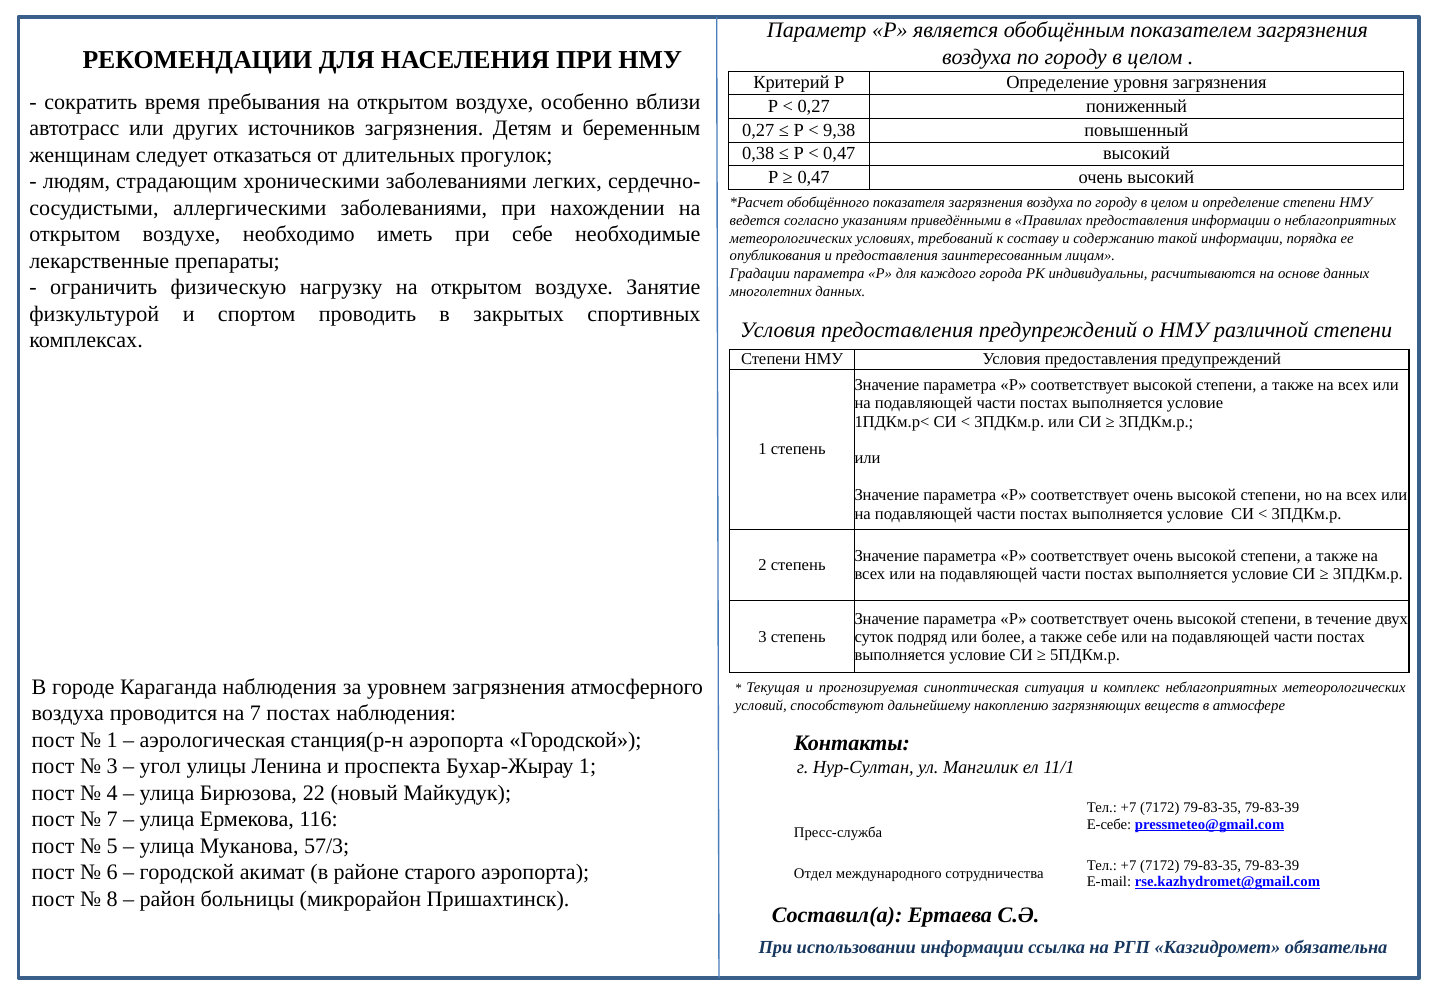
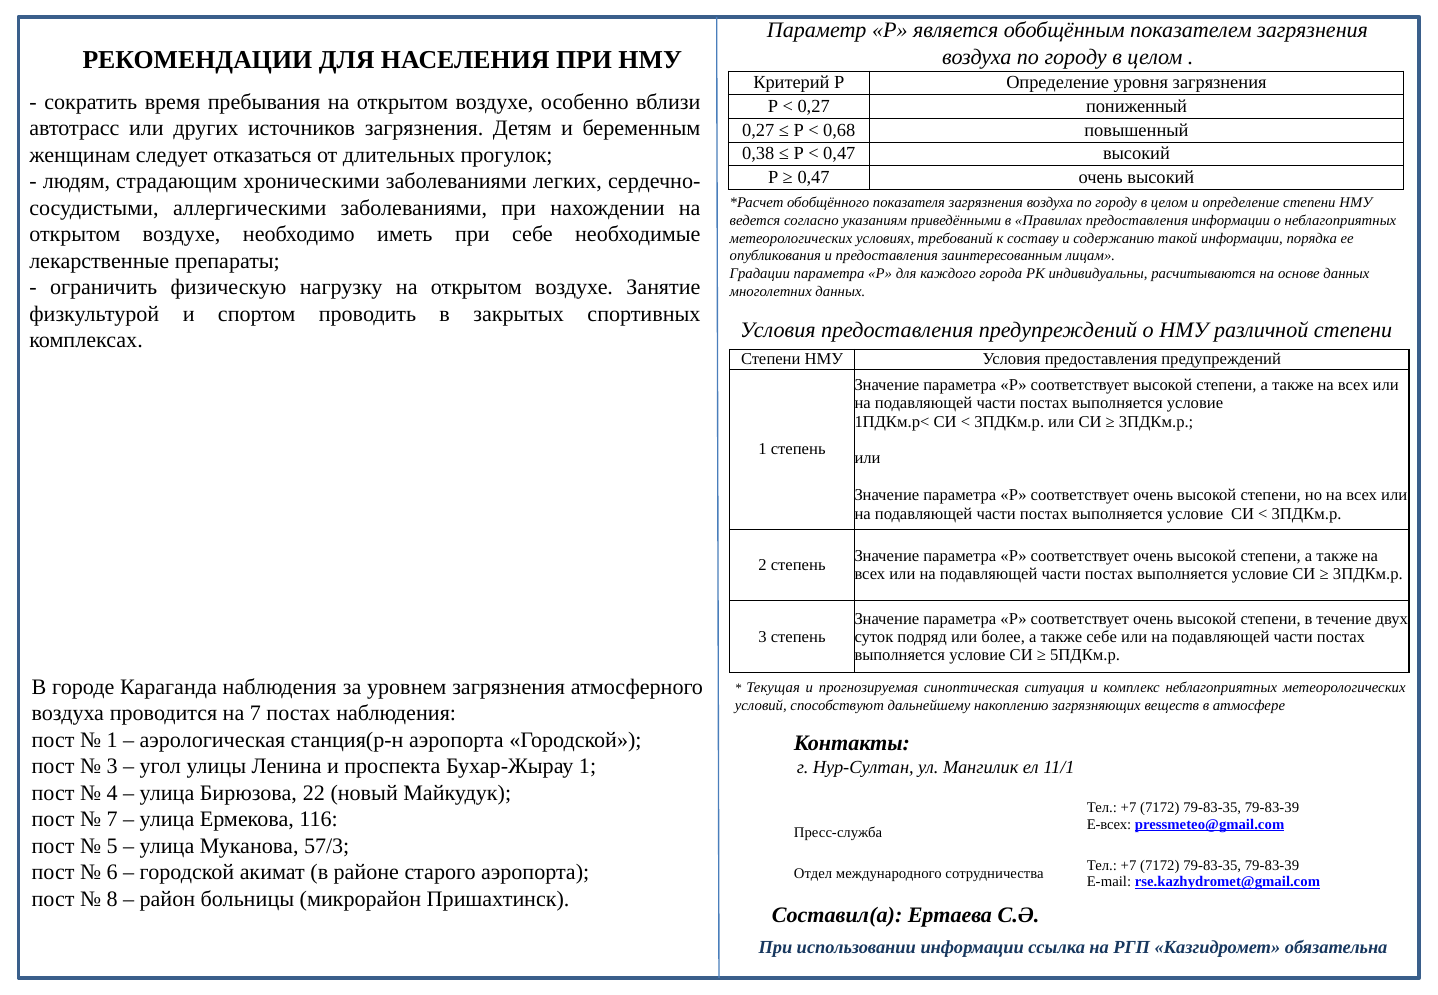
9,38: 9,38 -> 0,68
E-себе: E-себе -> E-всех
